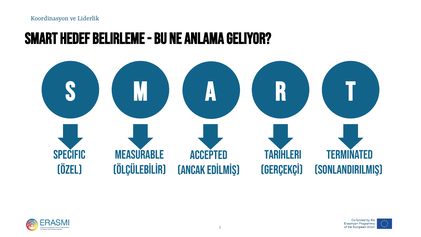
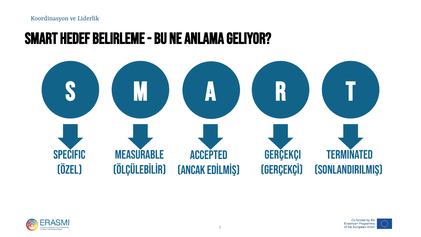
Tarihleri at (283, 155): Tarihleri -> Gerçekçi
